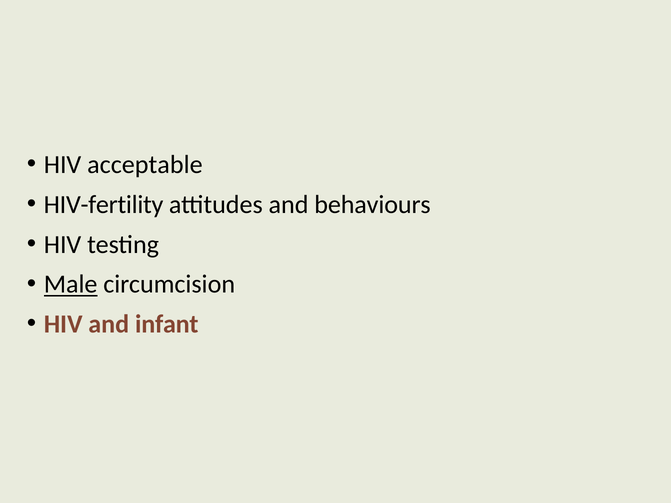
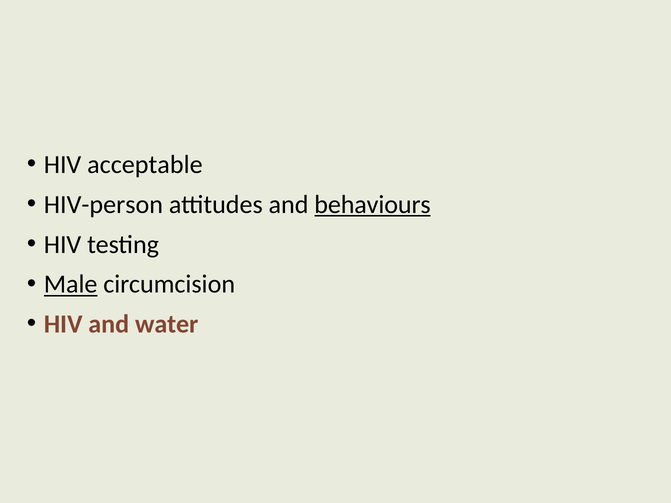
HIV-fertility: HIV-fertility -> HIV-person
behaviours underline: none -> present
infant: infant -> water
